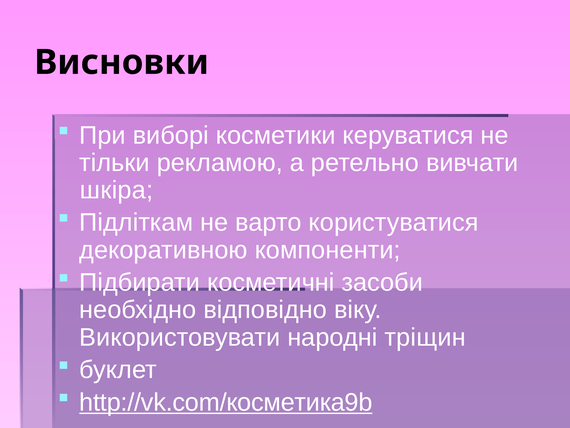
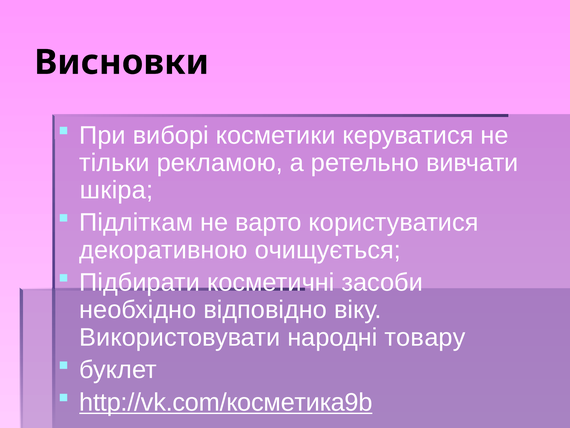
компоненти: компоненти -> очищується
тріщин: тріщин -> товару
